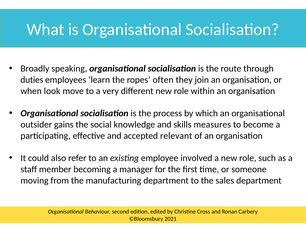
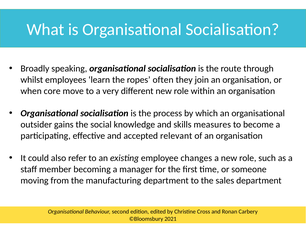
duties: duties -> whilst
look: look -> core
involved: involved -> changes
